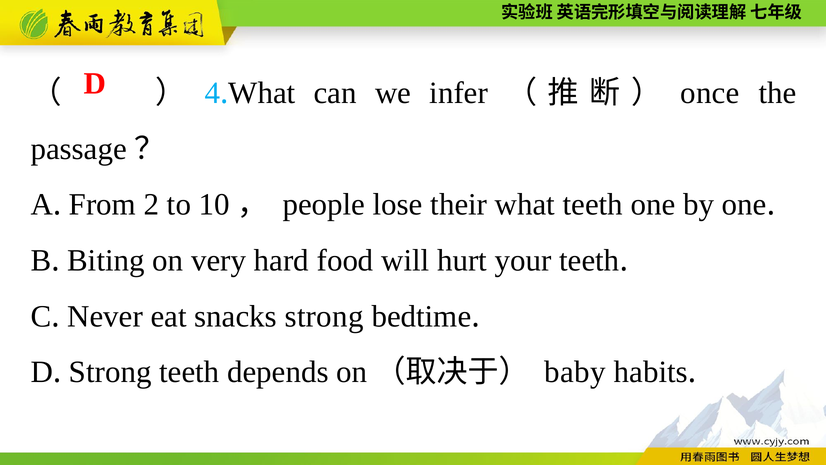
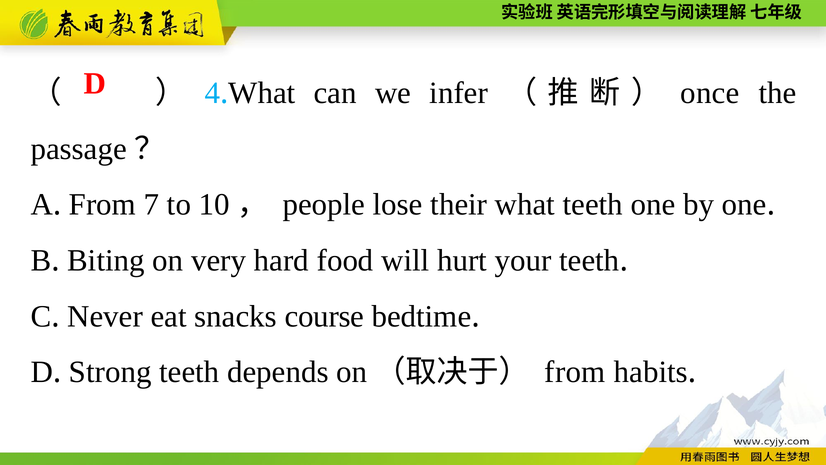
2: 2 -> 7
snacks strong: strong -> course
baby at (575, 372): baby -> from
